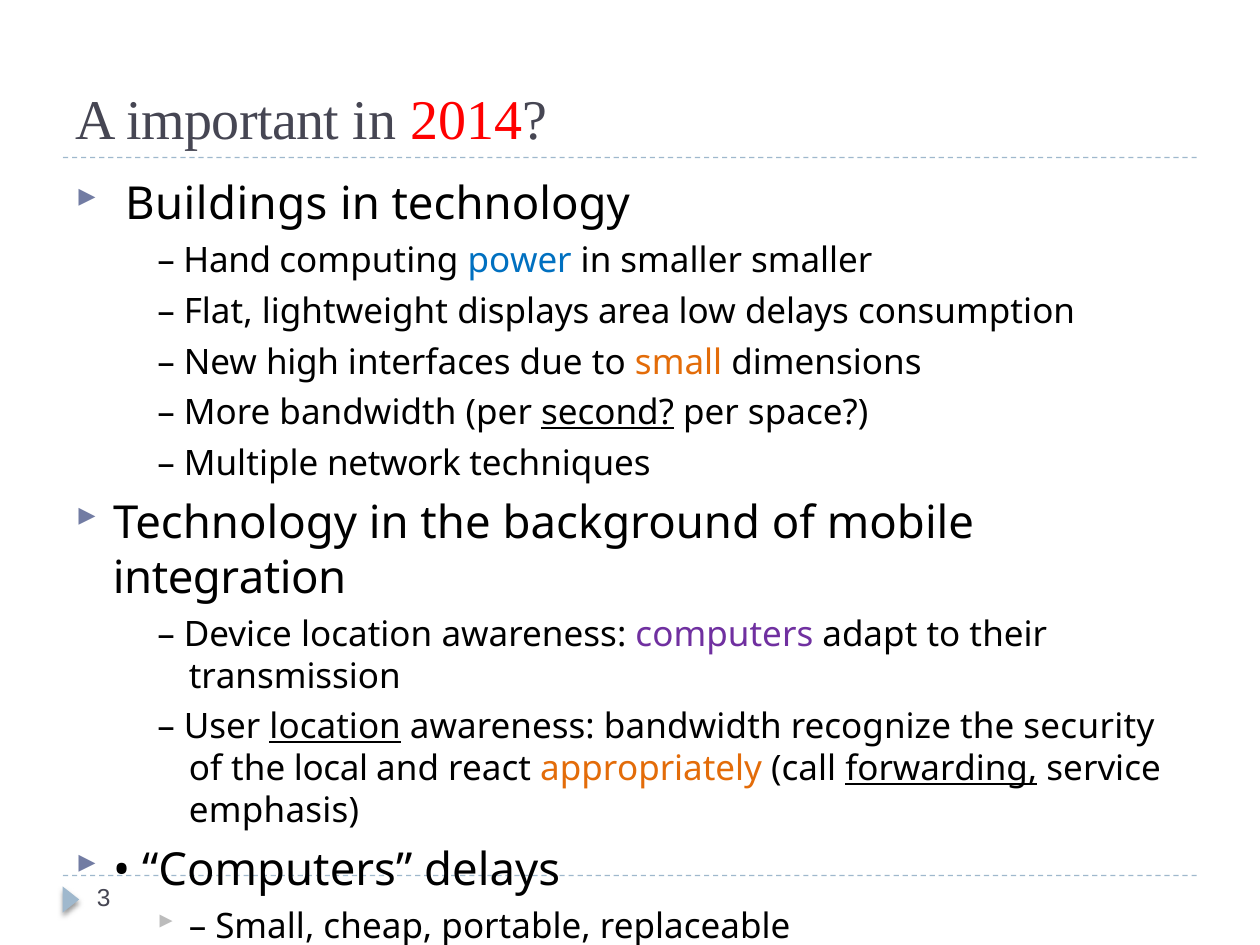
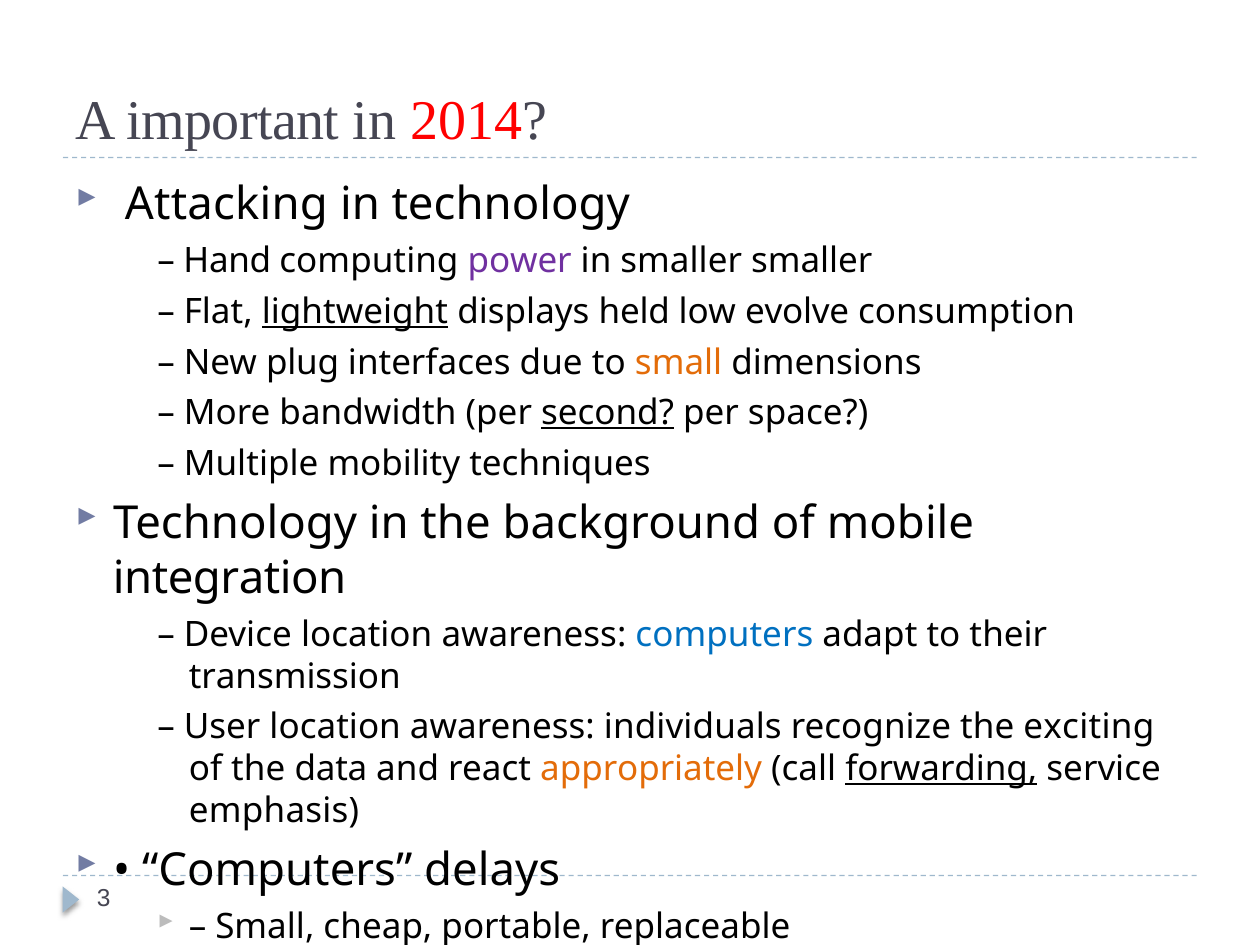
Buildings: Buildings -> Attacking
power colour: blue -> purple
lightweight underline: none -> present
area: area -> held
low delays: delays -> evolve
high: high -> plug
network: network -> mobility
computers at (724, 634) colour: purple -> blue
location at (335, 727) underline: present -> none
awareness bandwidth: bandwidth -> individuals
security: security -> exciting
local: local -> data
